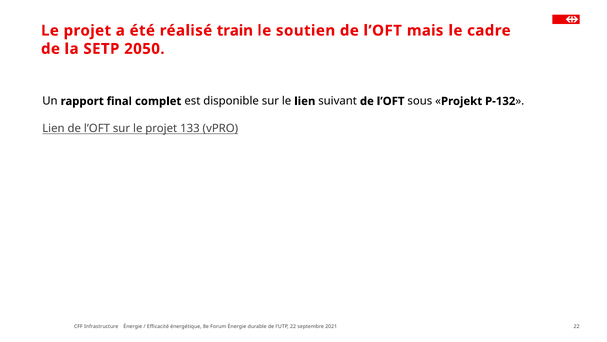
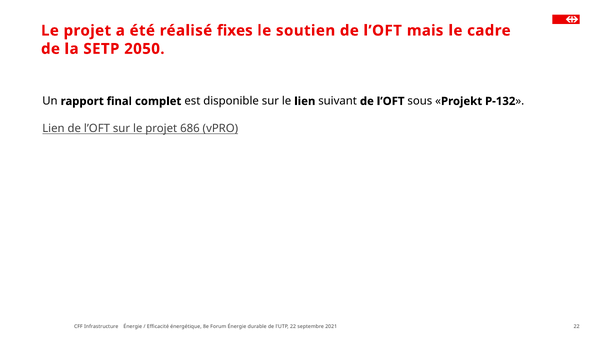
train: train -> fixes
133: 133 -> 686
